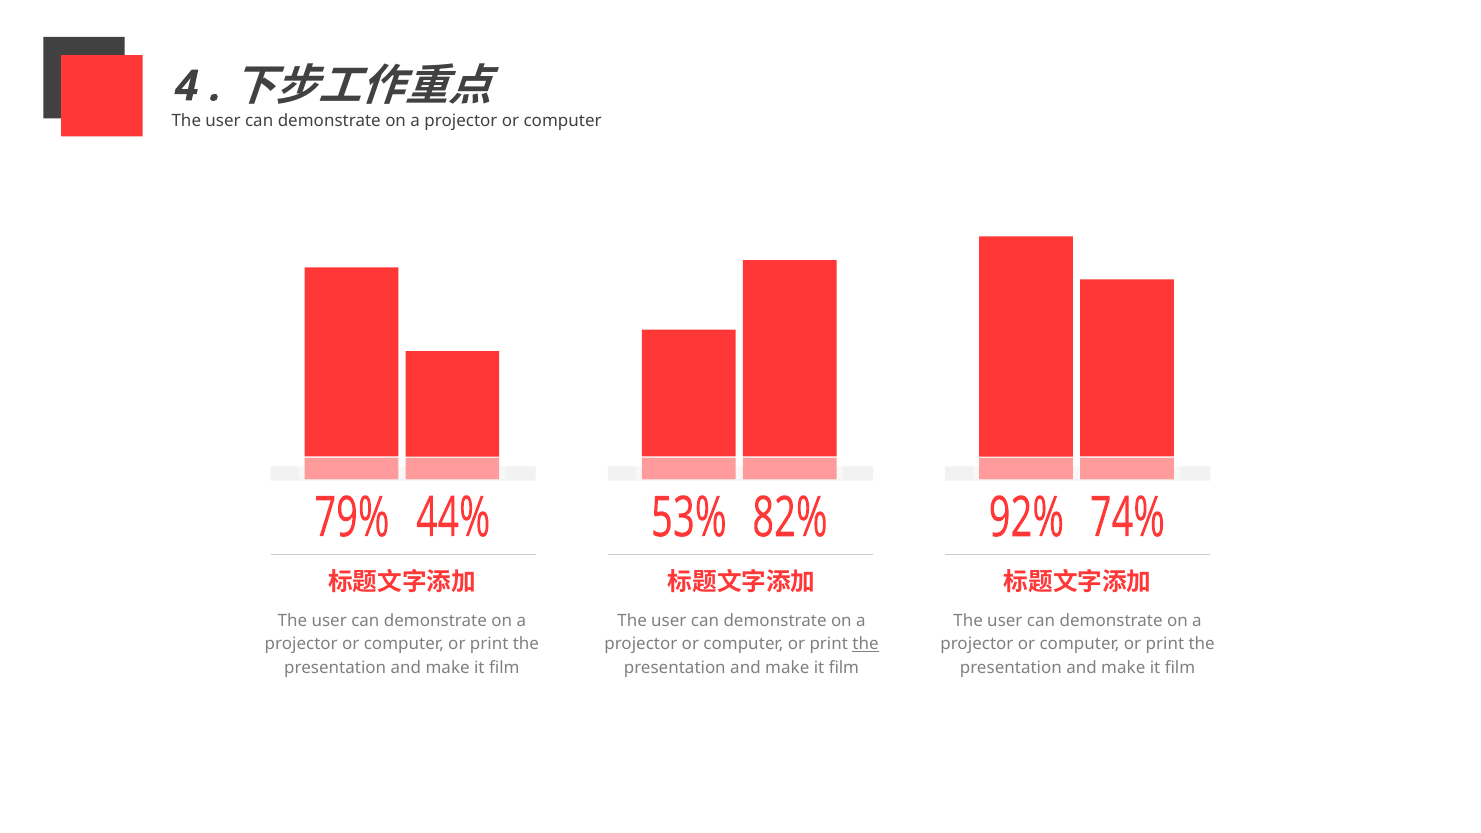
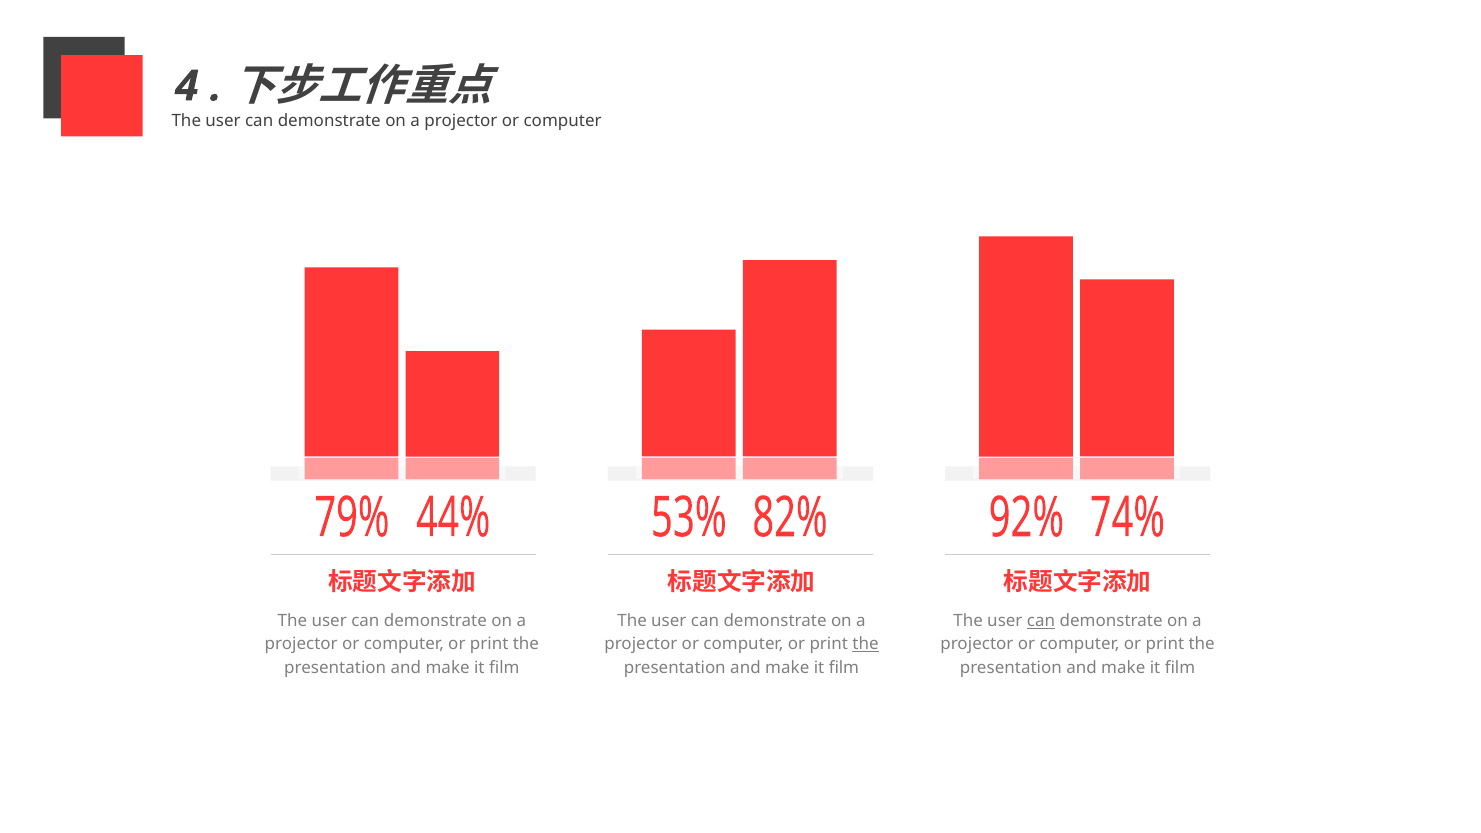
can at (1041, 621) underline: none -> present
